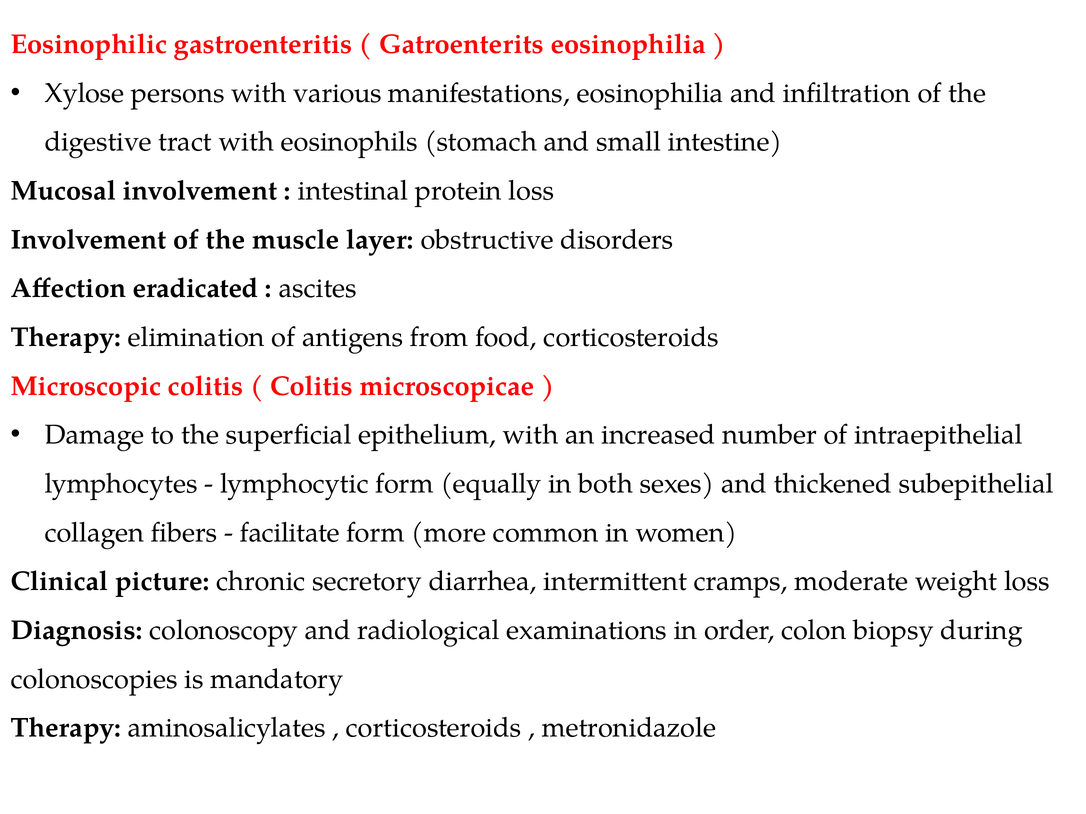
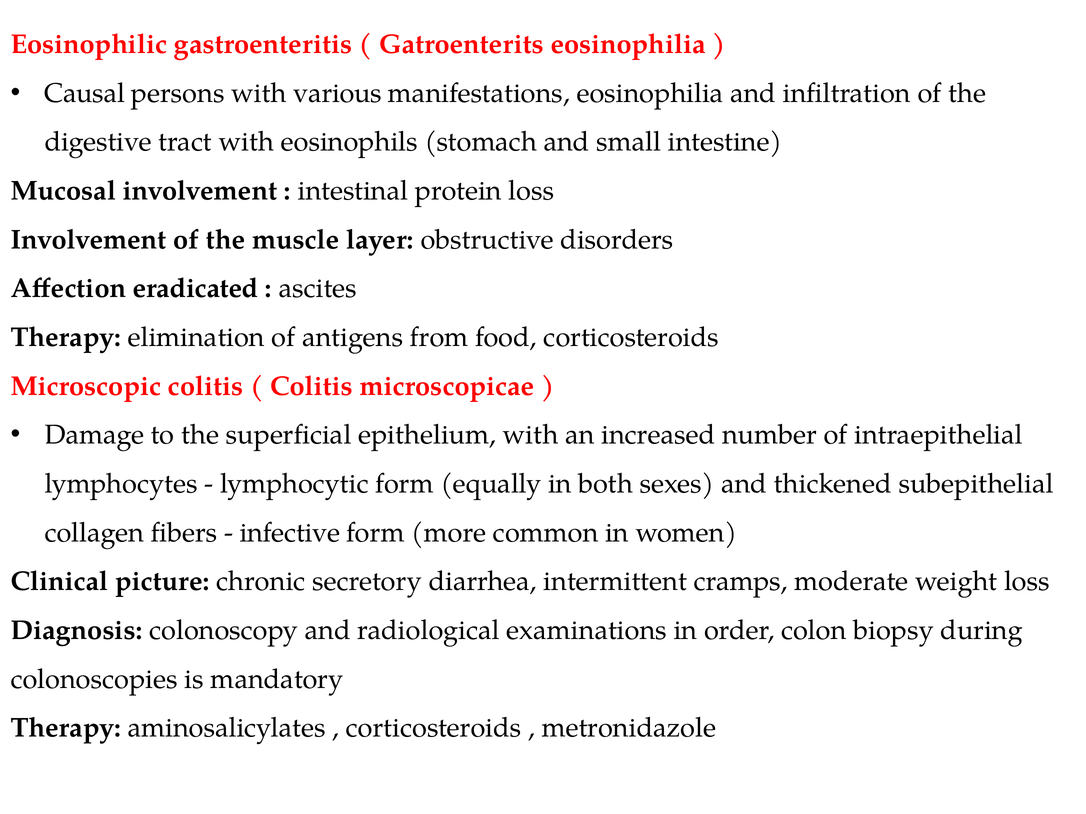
Xylose: Xylose -> Causal
facilitate: facilitate -> infective
